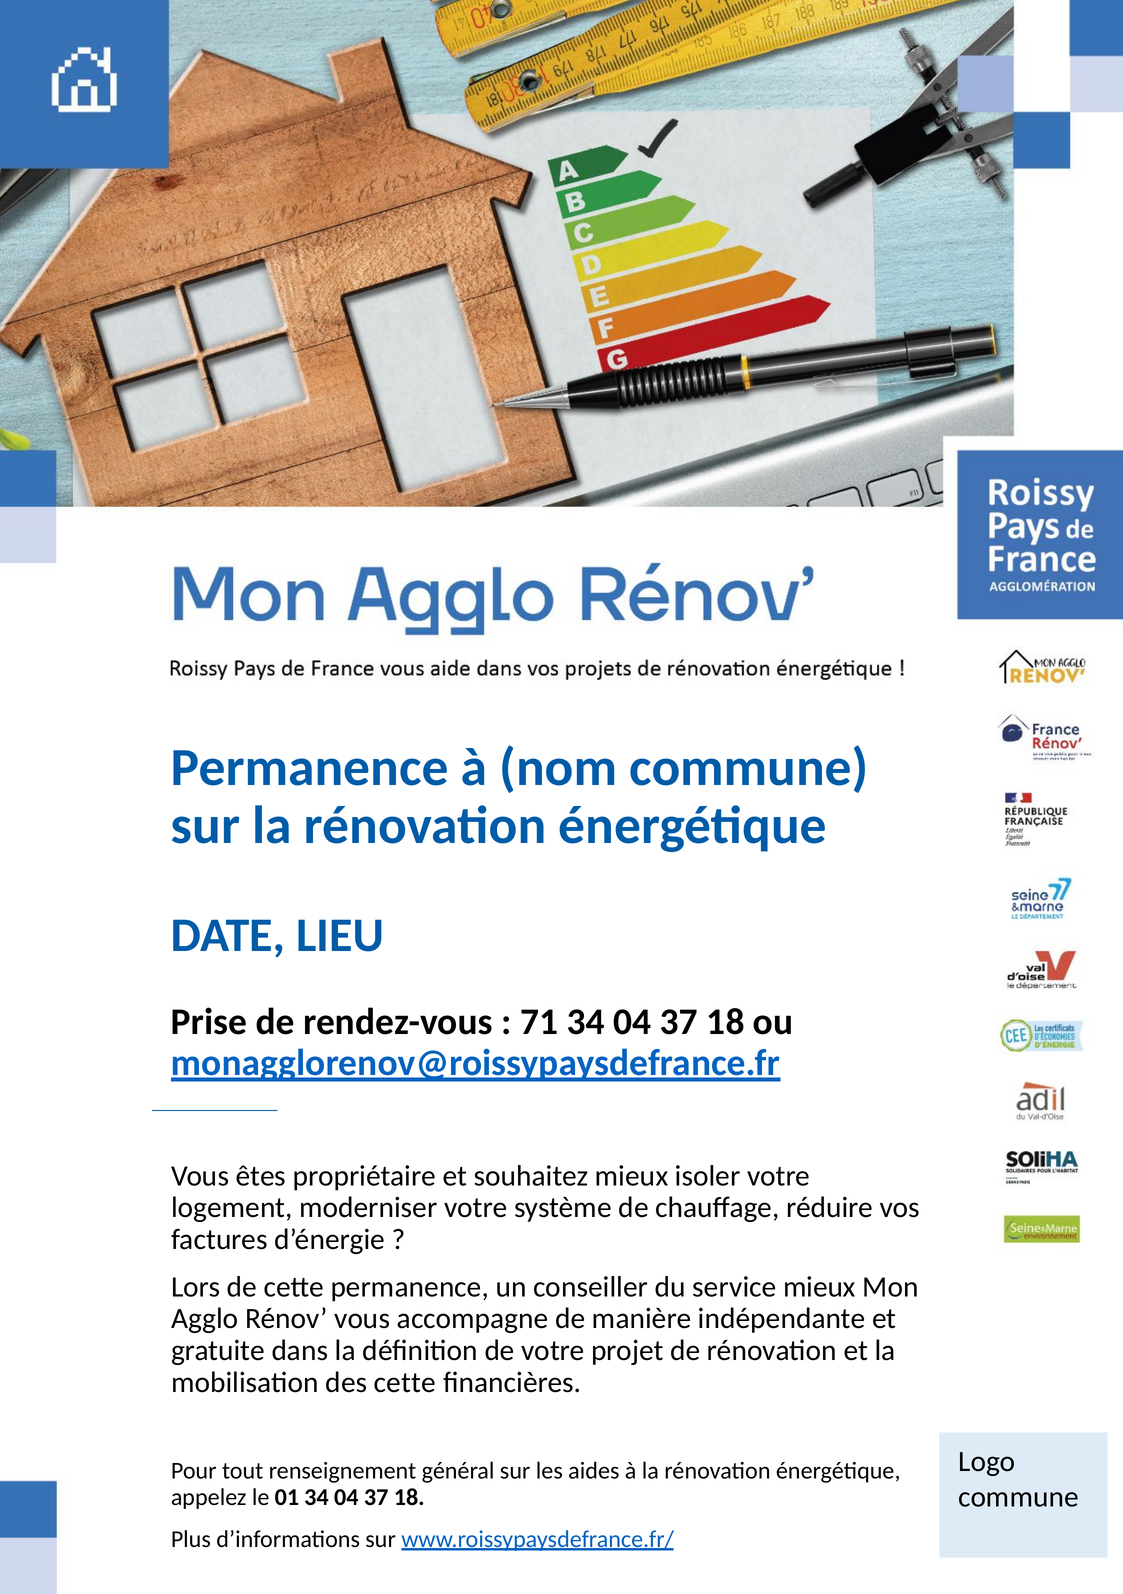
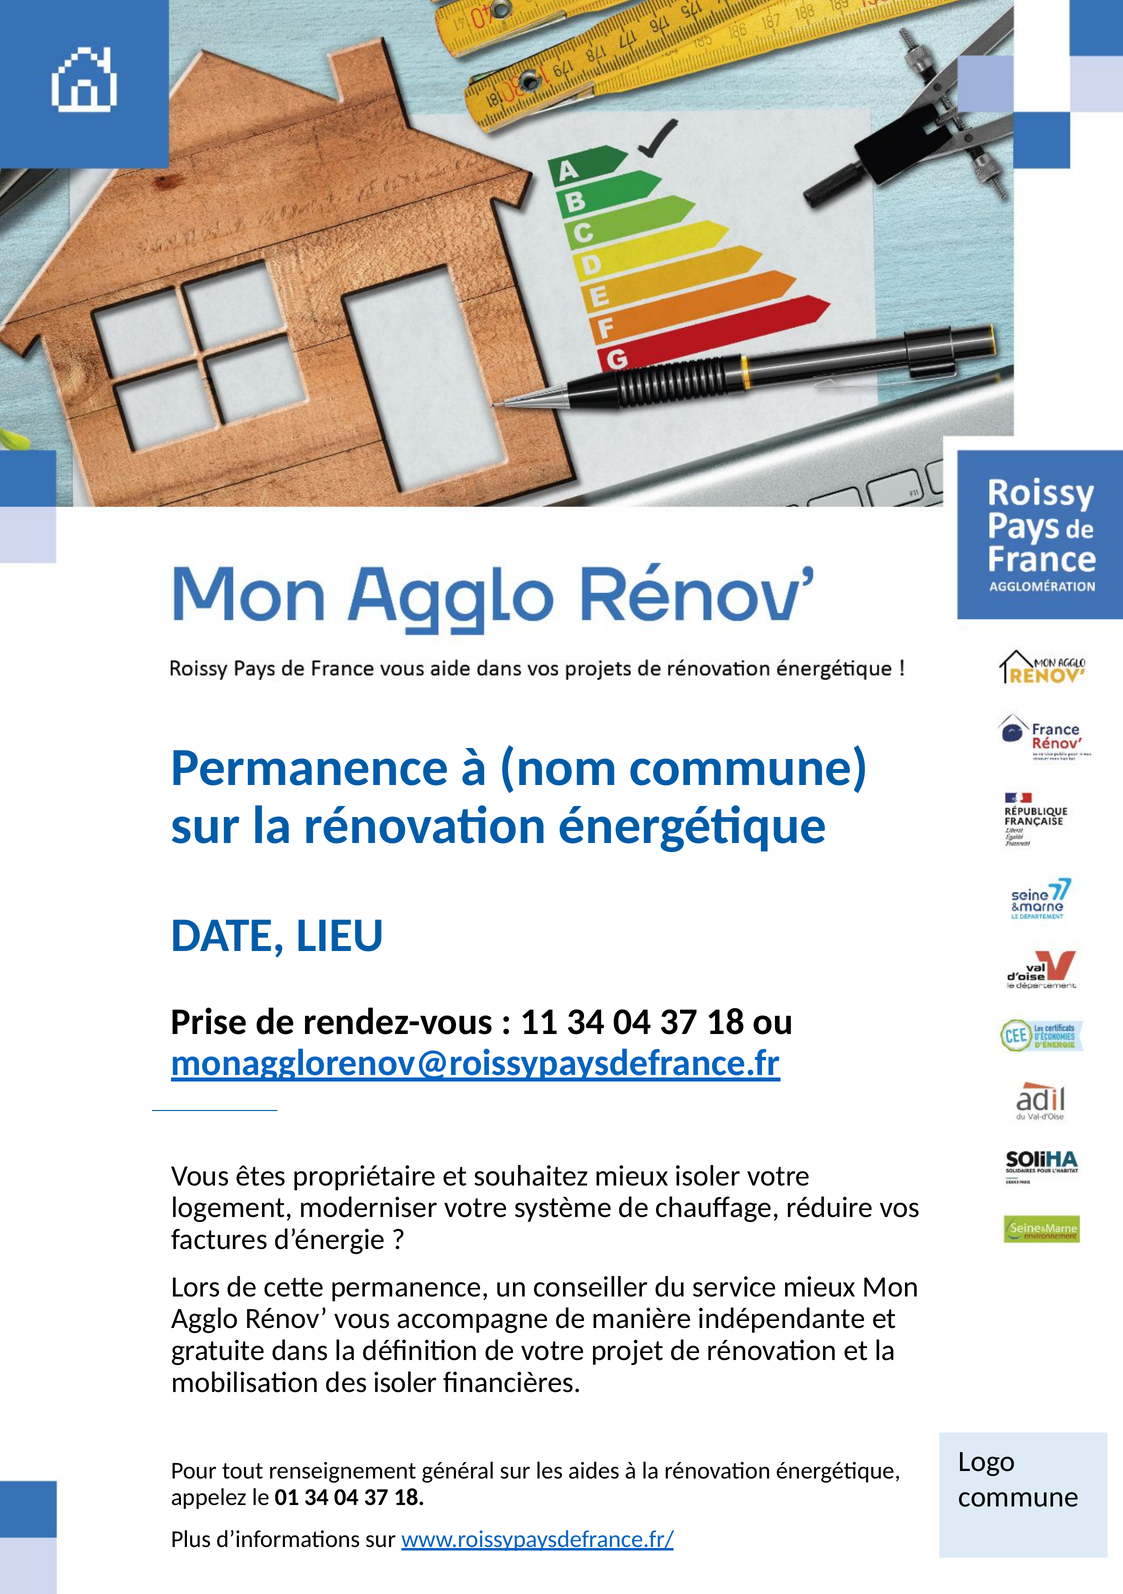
71: 71 -> 11
des cette: cette -> isoler
